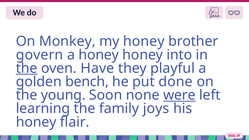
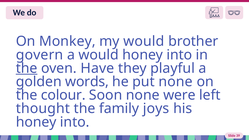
my honey: honey -> would
a honey: honey -> would
bench: bench -> words
put done: done -> none
young: young -> colour
were underline: present -> none
learning: learning -> thought
flair at (75, 122): flair -> into
